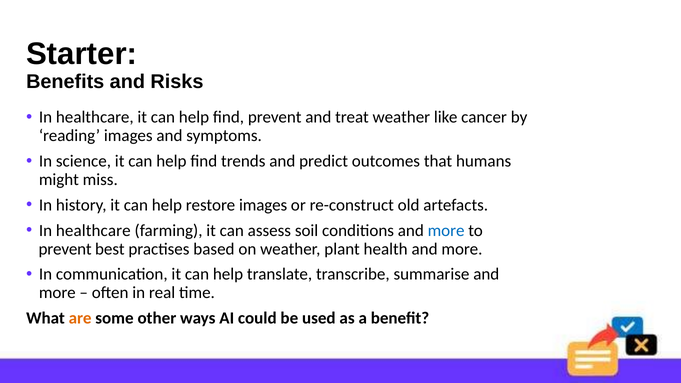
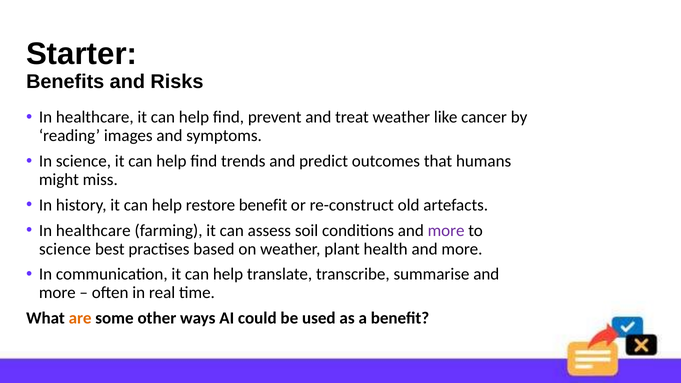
restore images: images -> benefit
more at (446, 231) colour: blue -> purple
prevent at (65, 249): prevent -> science
